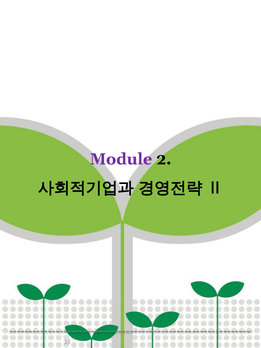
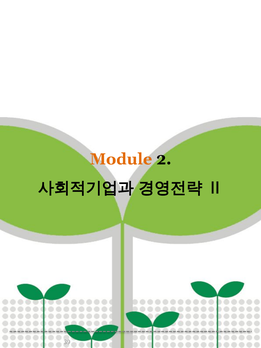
Module colour: purple -> orange
